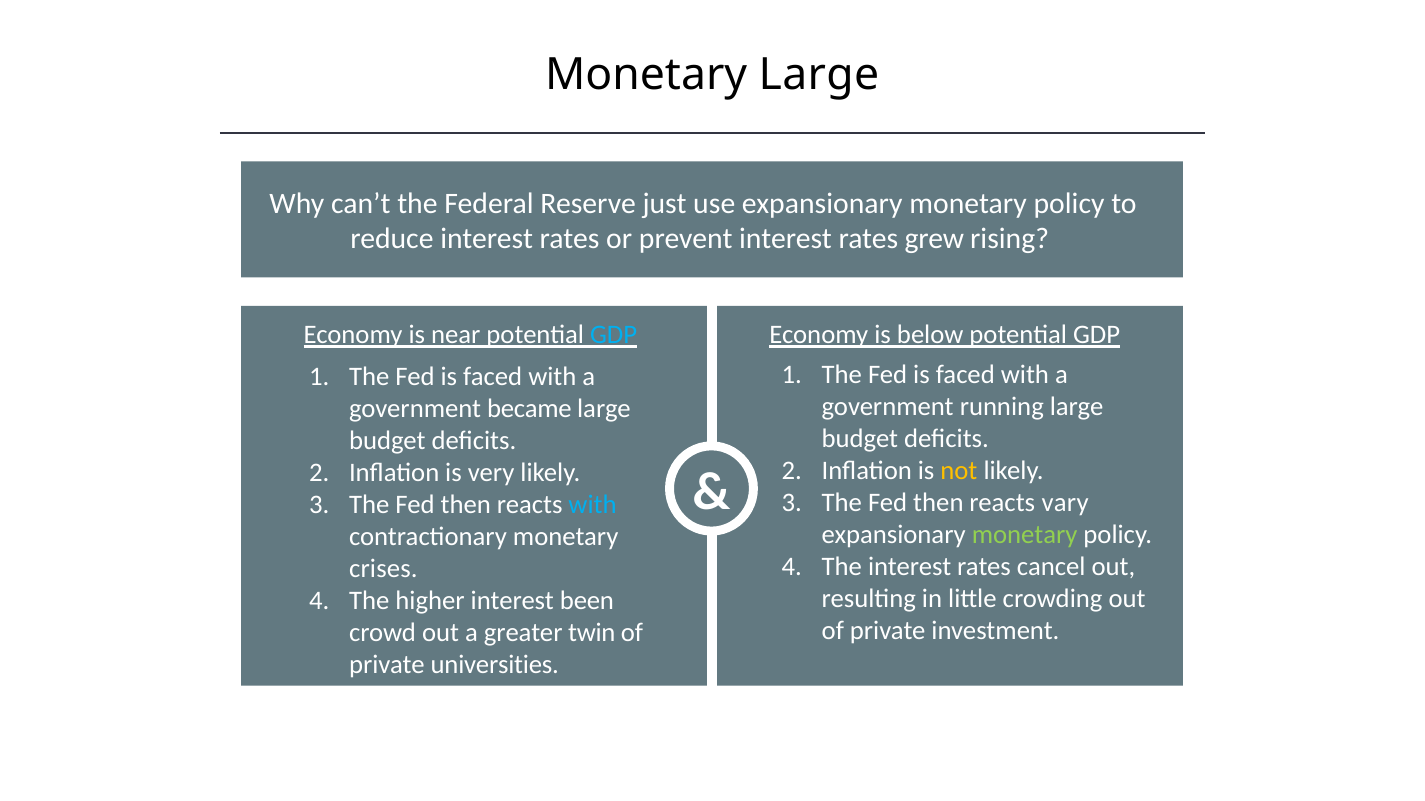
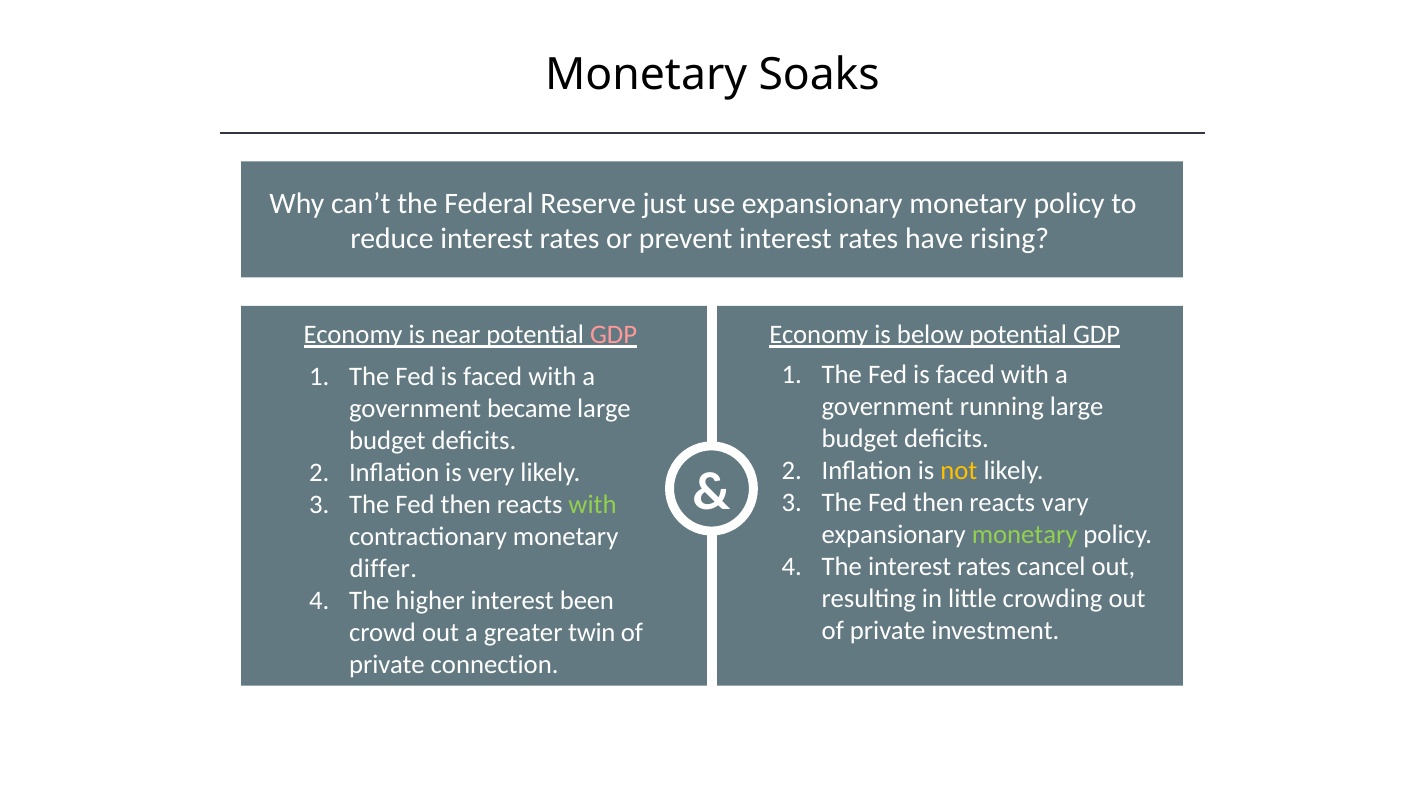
Monetary Large: Large -> Soaks
grew: grew -> have
GDP at (614, 335) colour: light blue -> pink
with at (593, 505) colour: light blue -> light green
crises: crises -> differ
universities: universities -> connection
